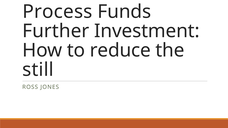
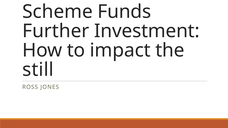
Process: Process -> Scheme
reduce: reduce -> impact
